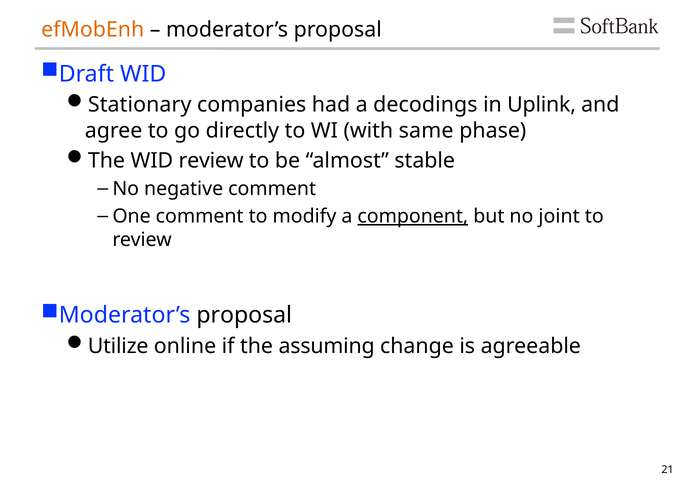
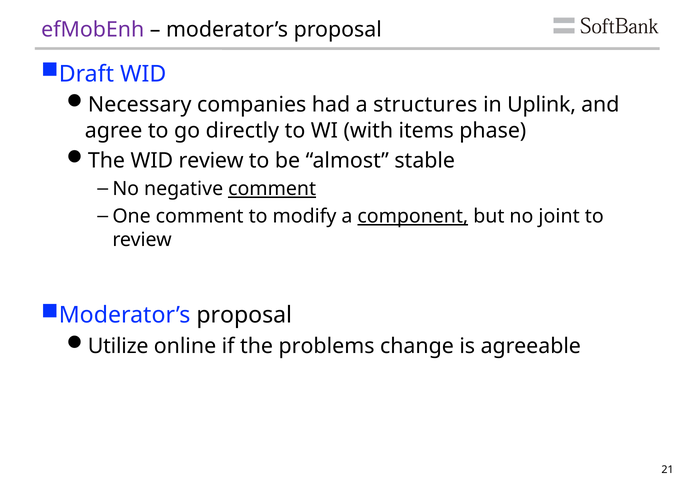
efMobEnh colour: orange -> purple
Stationary: Stationary -> Necessary
decodings: decodings -> structures
same: same -> items
comment at (272, 189) underline: none -> present
assuming: assuming -> problems
